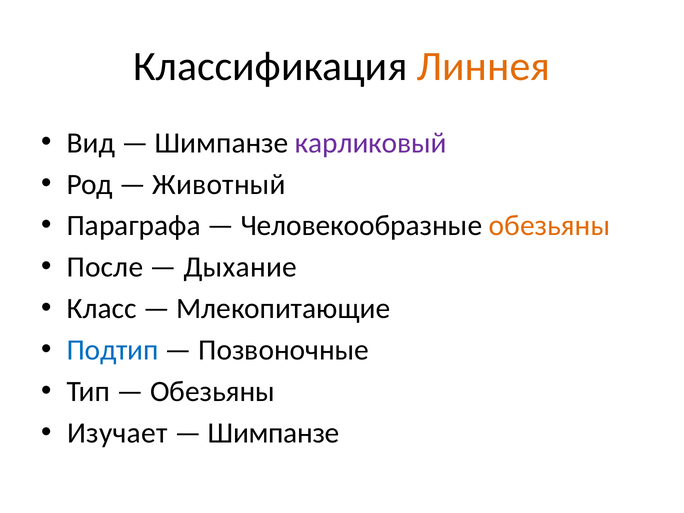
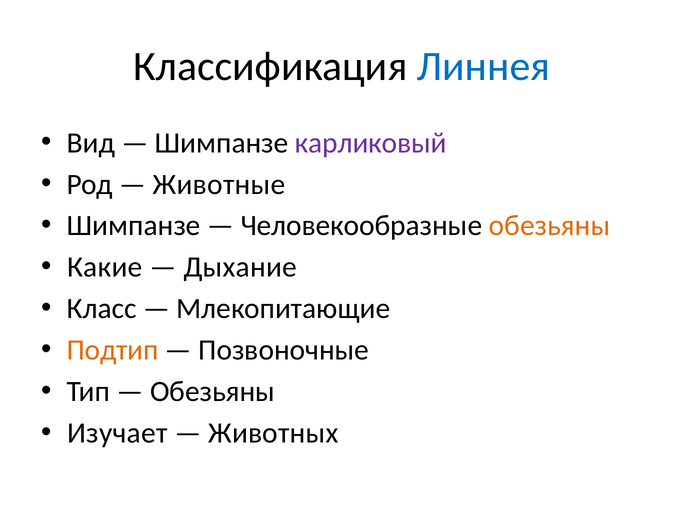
Линнея colour: orange -> blue
Животный: Животный -> Животные
Параграфа at (134, 226): Параграфа -> Шимпанзе
После: После -> Какие
Подтип colour: blue -> orange
Шимпанзе at (274, 433): Шимпанзе -> Животных
